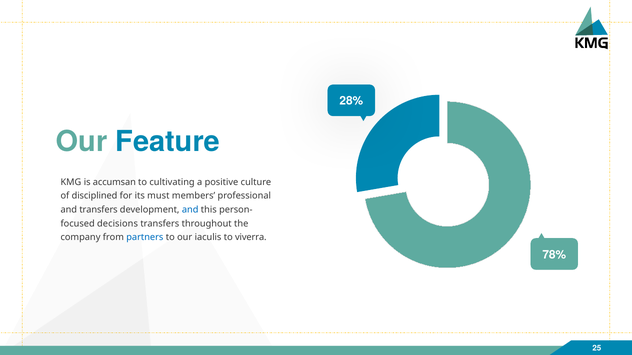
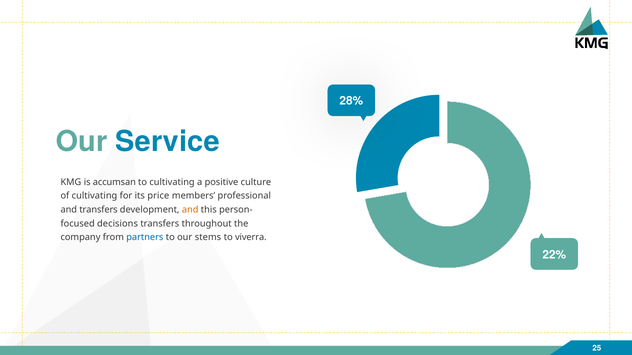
Feature: Feature -> Service
of disciplined: disciplined -> cultivating
must: must -> price
and at (190, 210) colour: blue -> orange
iaculis: iaculis -> stems
78%: 78% -> 22%
